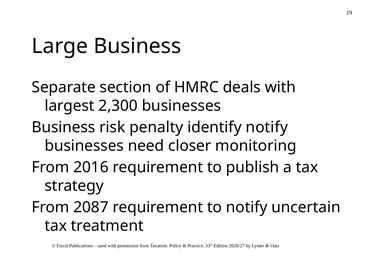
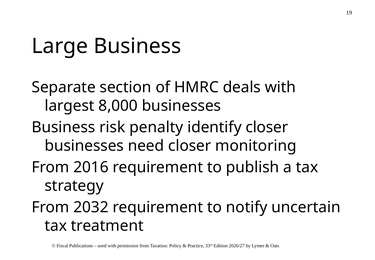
2,300: 2,300 -> 8,000
identify notify: notify -> closer
2087: 2087 -> 2032
